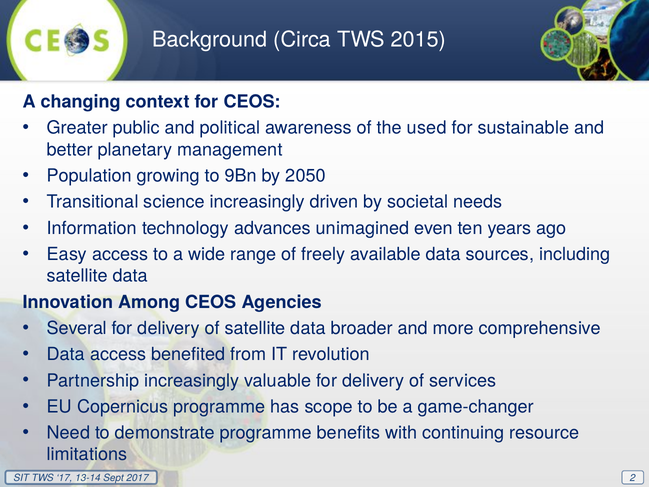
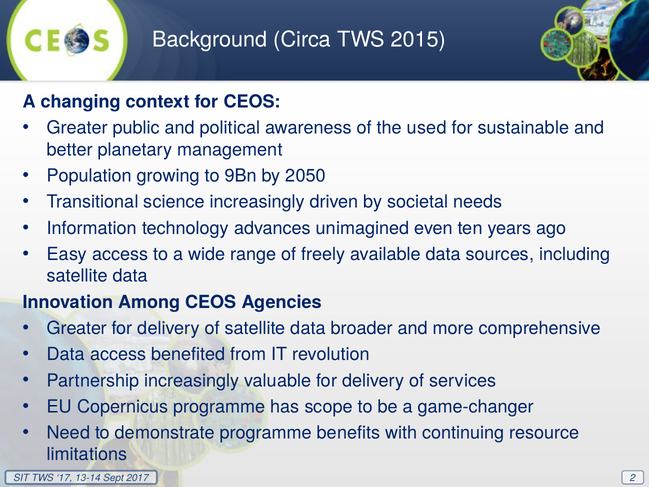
Several at (77, 328): Several -> Greater
